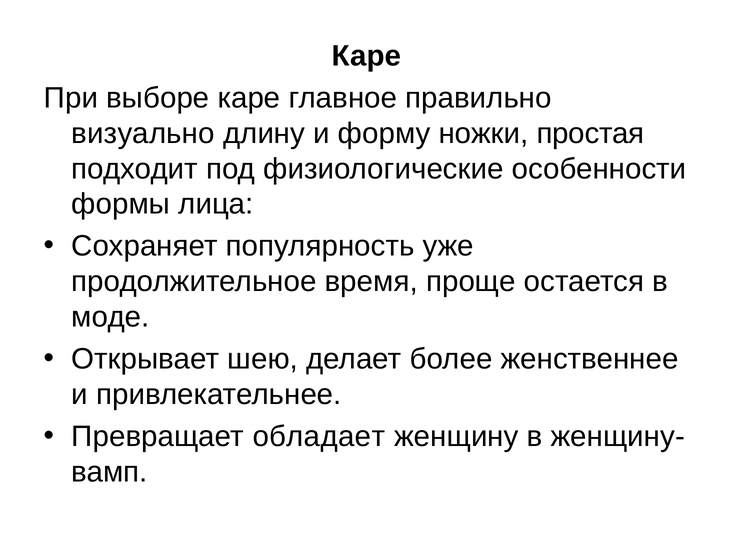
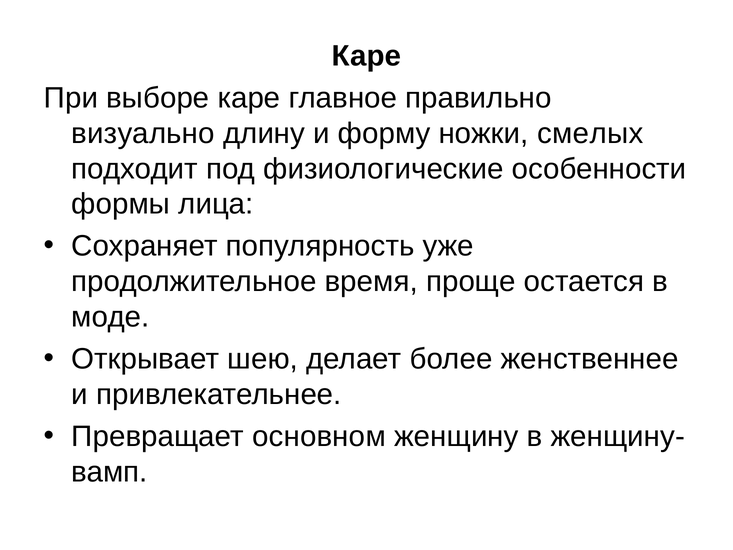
простая: простая -> смелых
обладает: обладает -> основном
